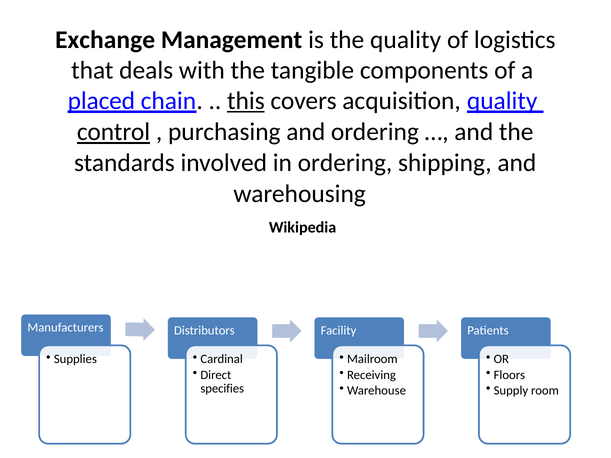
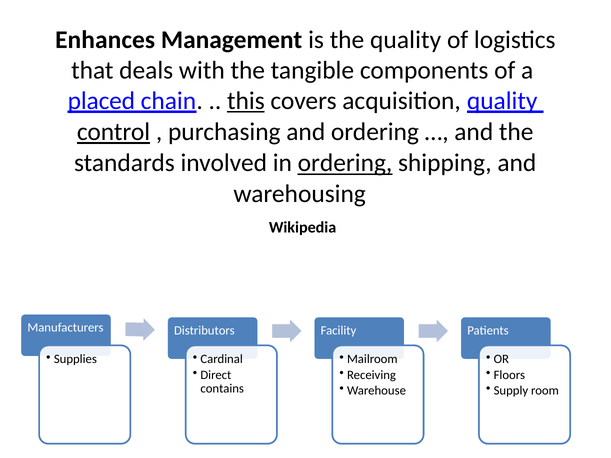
Exchange: Exchange -> Enhances
ordering at (345, 163) underline: none -> present
specifies: specifies -> contains
